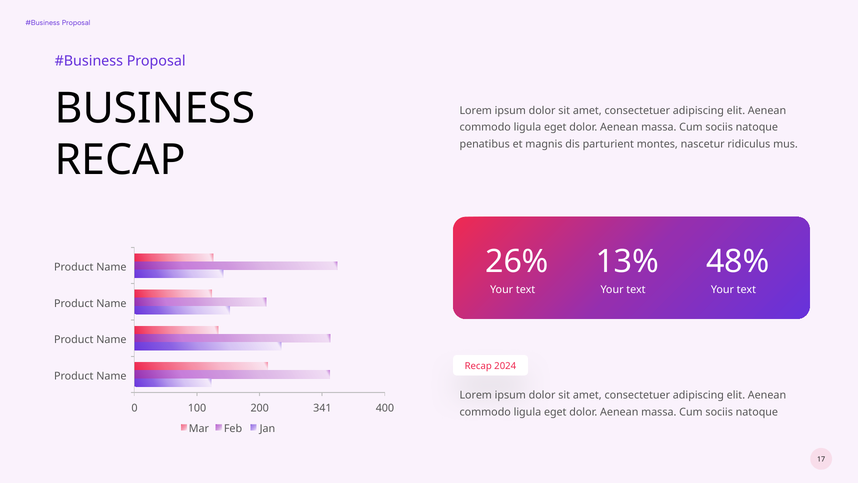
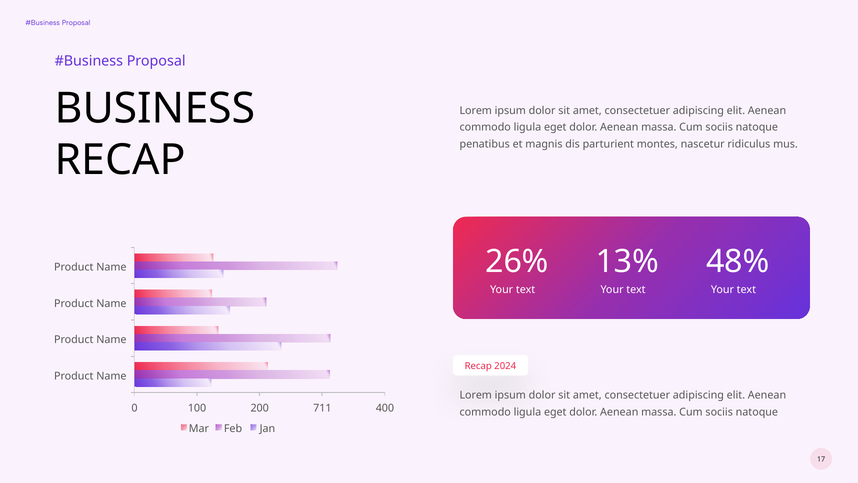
341: 341 -> 711
